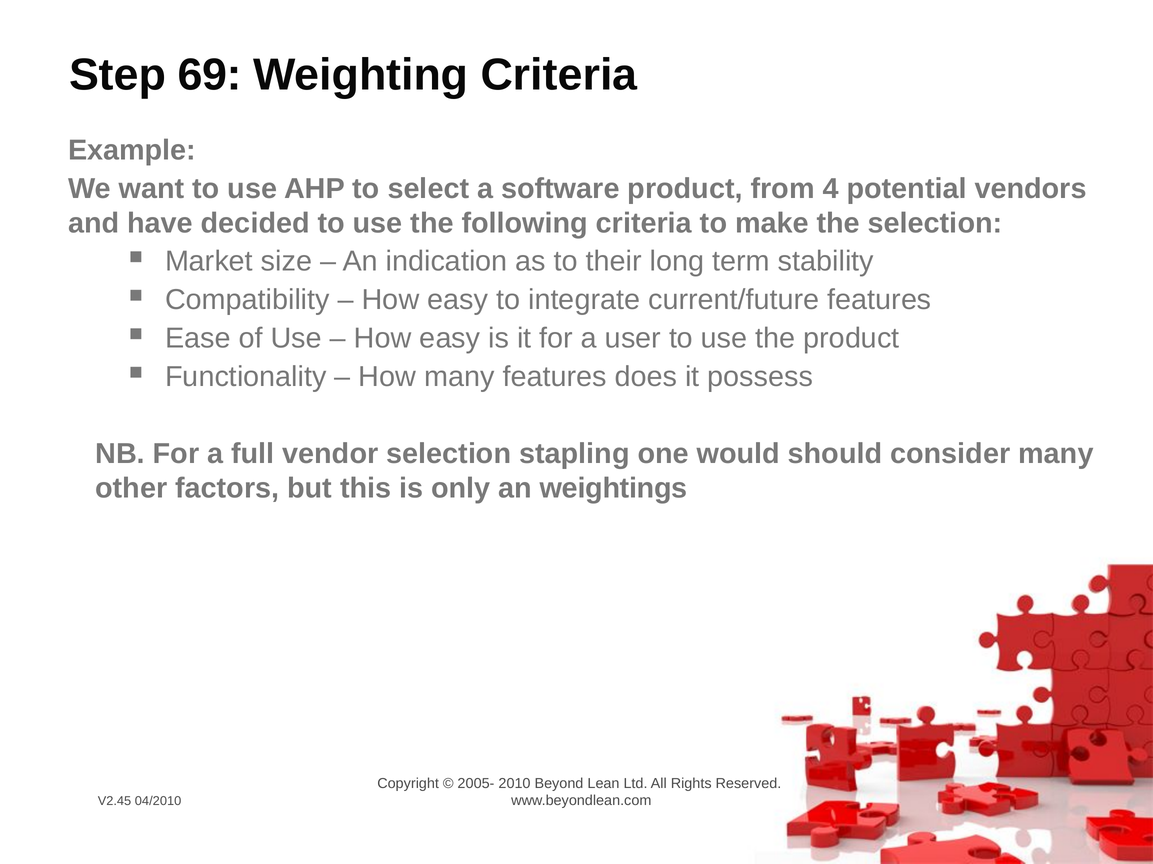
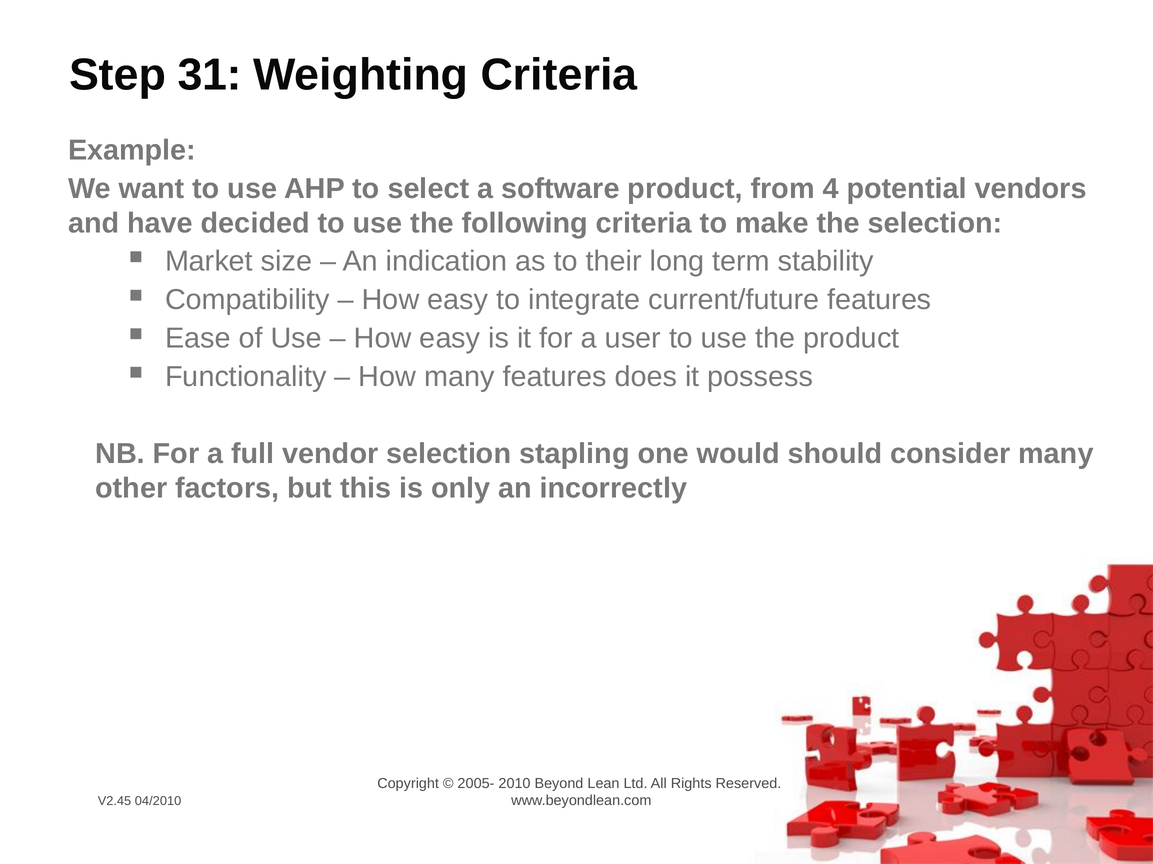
69: 69 -> 31
weightings: weightings -> incorrectly
